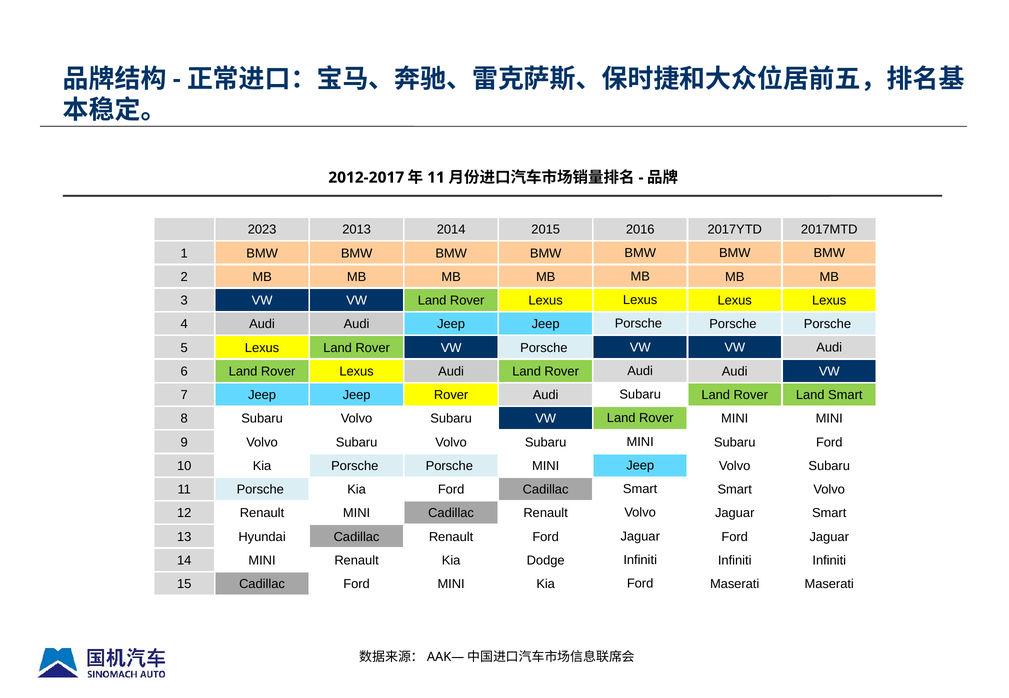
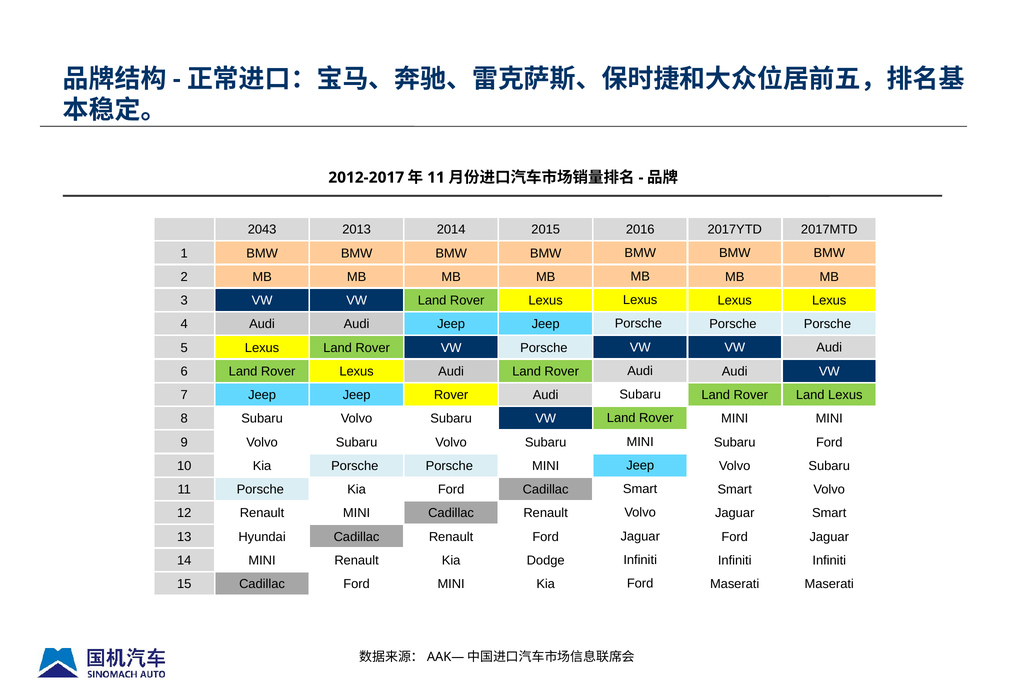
2023: 2023 -> 2043
Land Smart: Smart -> Lexus
